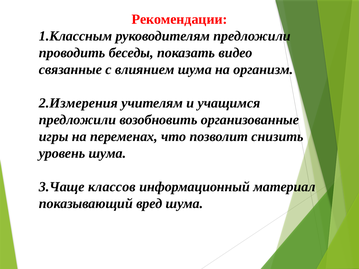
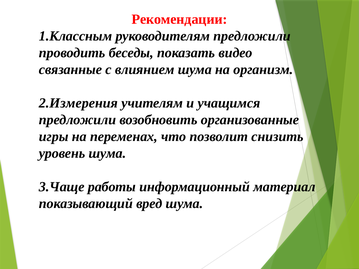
классов: классов -> работы
